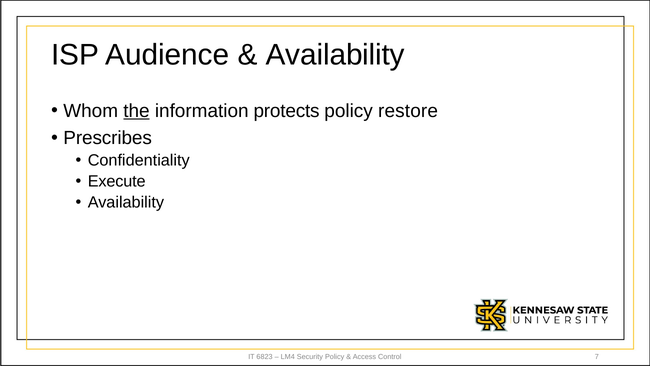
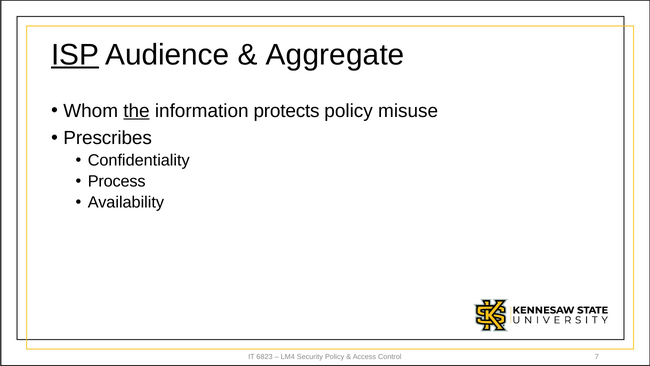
ISP underline: none -> present
Availability at (335, 55): Availability -> Aggregate
restore: restore -> misuse
Execute: Execute -> Process
